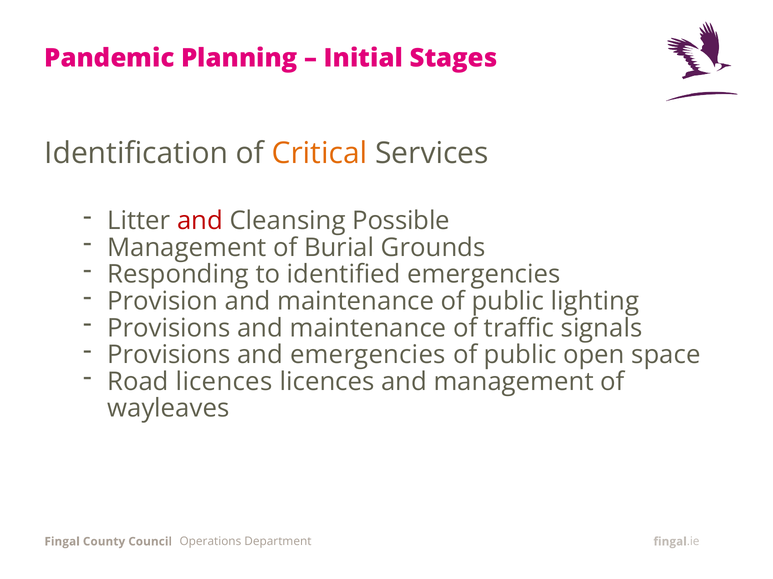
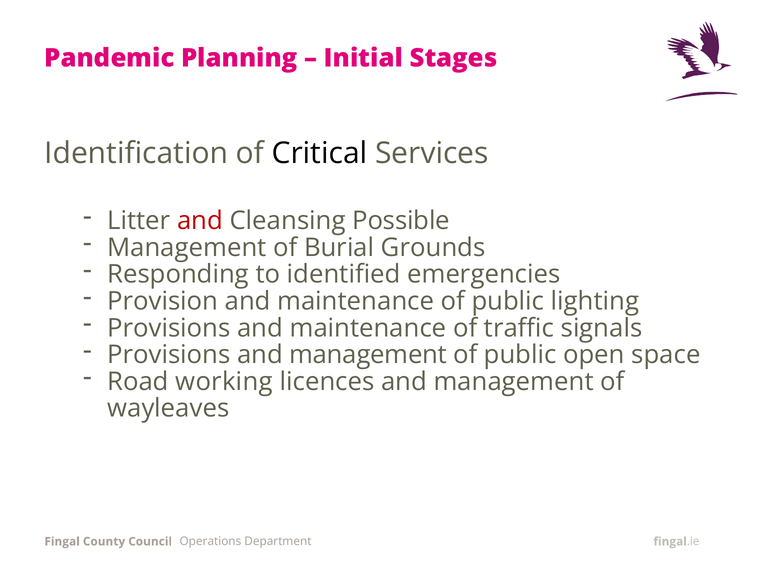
Critical colour: orange -> black
Provisions and emergencies: emergencies -> management
Road licences: licences -> working
